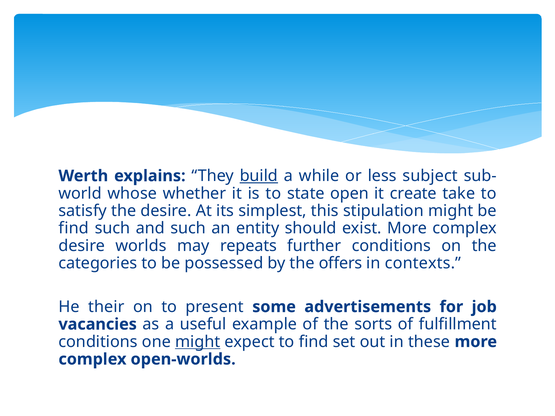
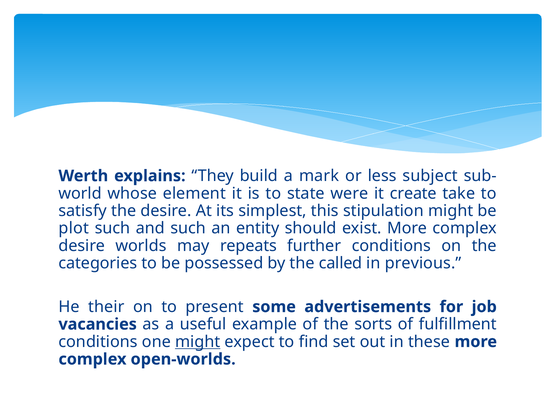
build underline: present -> none
while: while -> mark
whether: whether -> element
open: open -> were
find at (74, 228): find -> plot
offers: offers -> called
contexts: contexts -> previous
